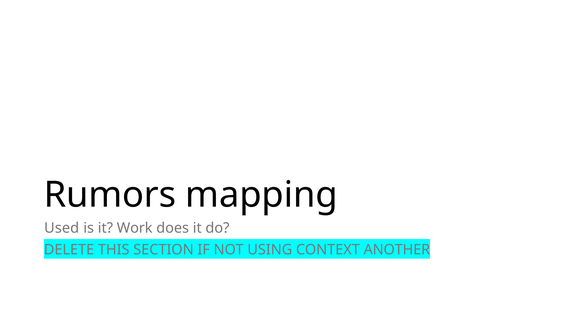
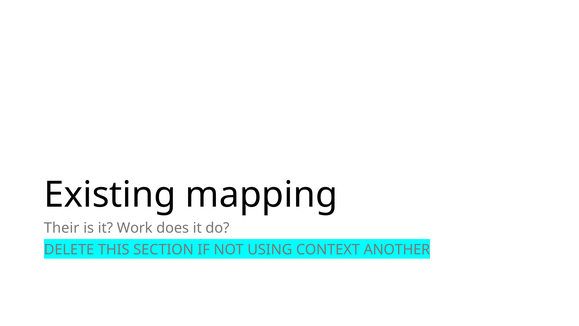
Rumors: Rumors -> Existing
Used: Used -> Their
